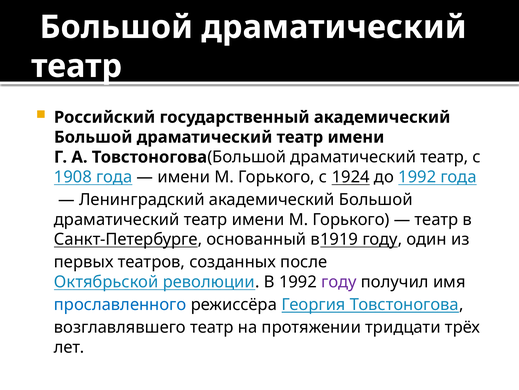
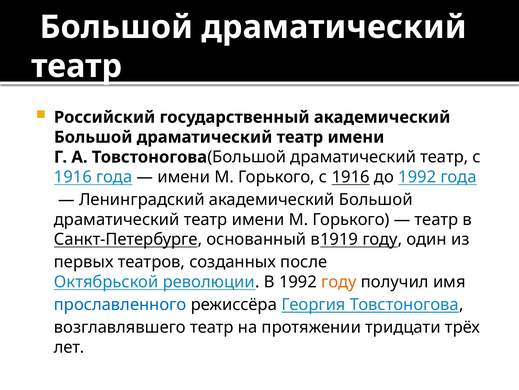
1908 at (73, 177): 1908 -> 1916
Горького с 1924: 1924 -> 1916
году at (339, 281) colour: purple -> orange
